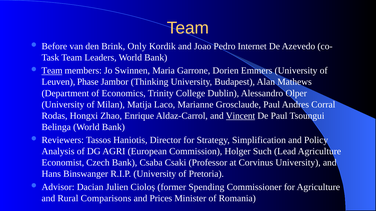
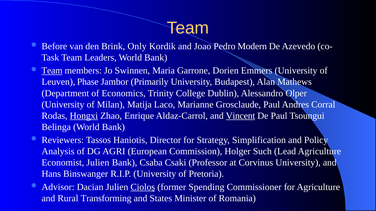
Internet: Internet -> Modern
Thinking: Thinking -> Primarily
Hongxi underline: none -> present
Economist Czech: Czech -> Julien
Cioloș underline: none -> present
Comparisons: Comparisons -> Transforming
Prices: Prices -> States
